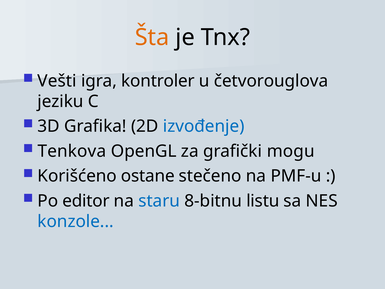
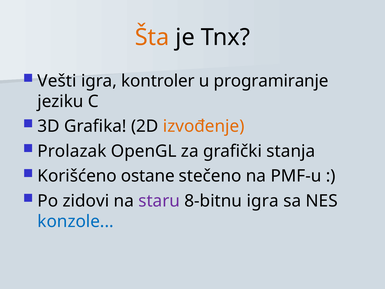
četvorouglova: četvorouglova -> programiranje
izvođenje colour: blue -> orange
Tenkova: Tenkova -> Prolazak
mogu: mogu -> stanja
editor: editor -> zidovi
staru colour: blue -> purple
8-bitnu listu: listu -> igra
